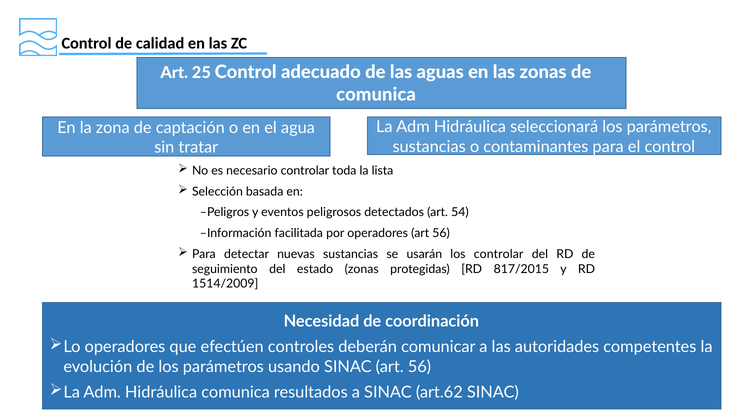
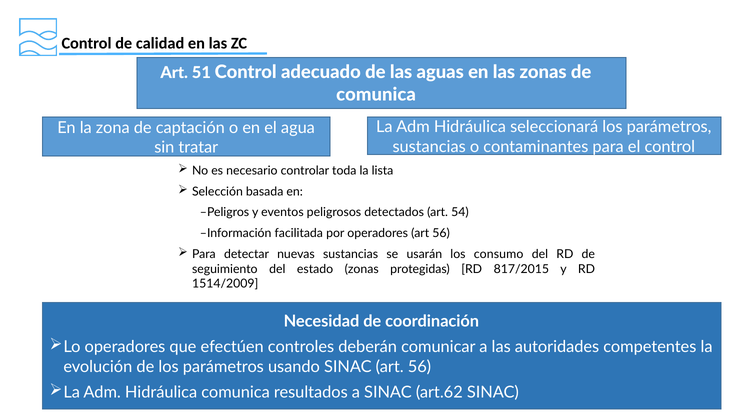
25: 25 -> 51
los controlar: controlar -> consumo
